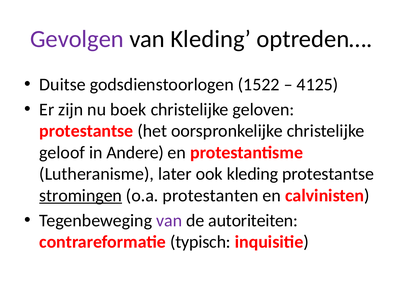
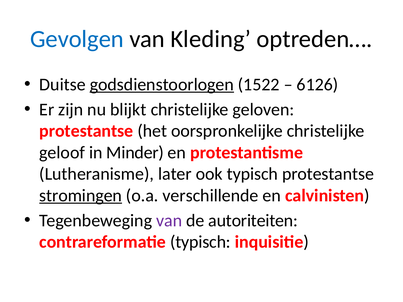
Gevolgen colour: purple -> blue
godsdienstoorlogen underline: none -> present
4125: 4125 -> 6126
boek: boek -> blijkt
Andere: Andere -> Minder
ook kleding: kleding -> typisch
protestanten: protestanten -> verschillende
